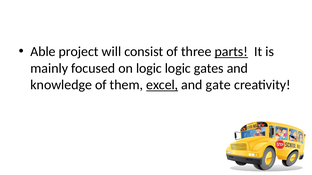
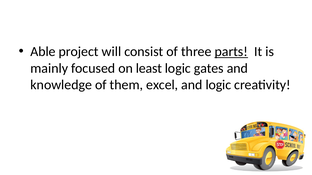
on logic: logic -> least
excel underline: present -> none
and gate: gate -> logic
